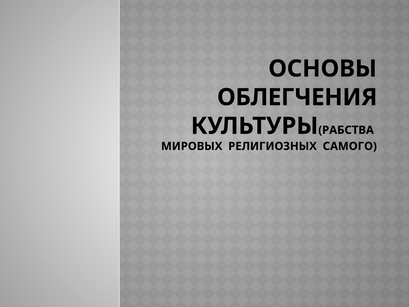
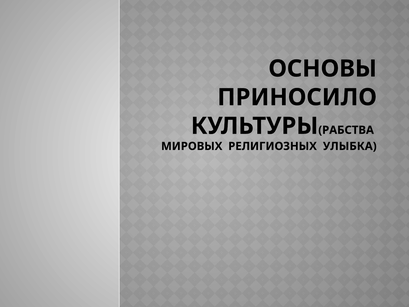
ОБЛЕГЧЕНИЯ: ОБЛЕГЧЕНИЯ -> ПРИНОСИЛО
САМОГО: САМОГО -> УЛЫБКА
